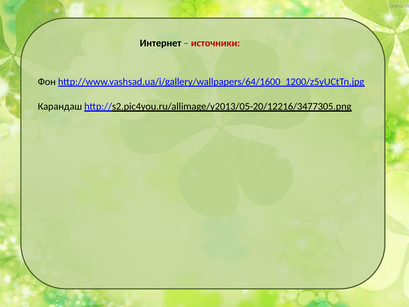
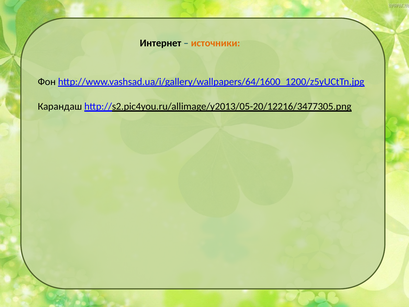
источники colour: red -> orange
